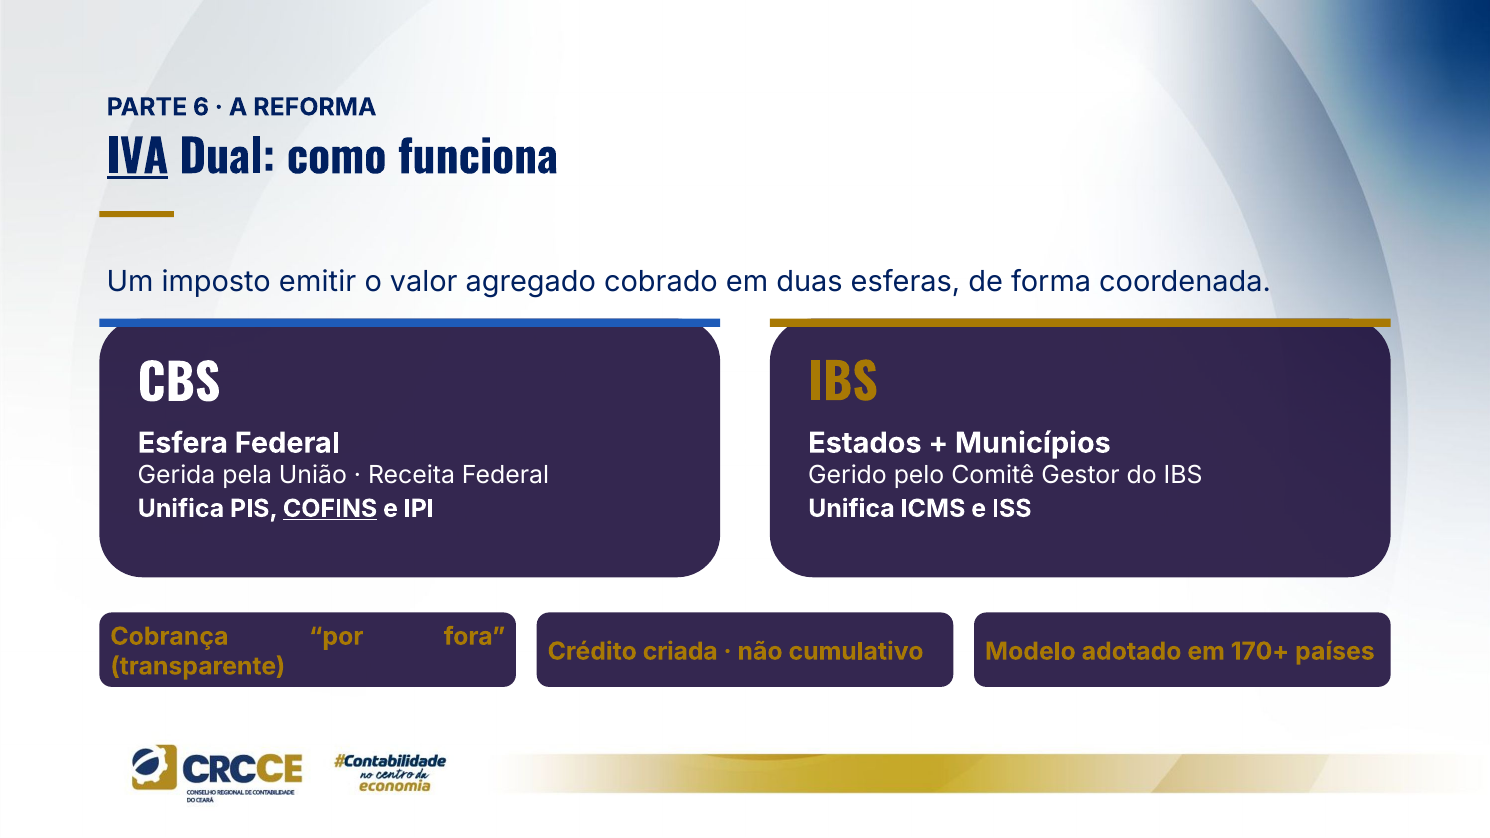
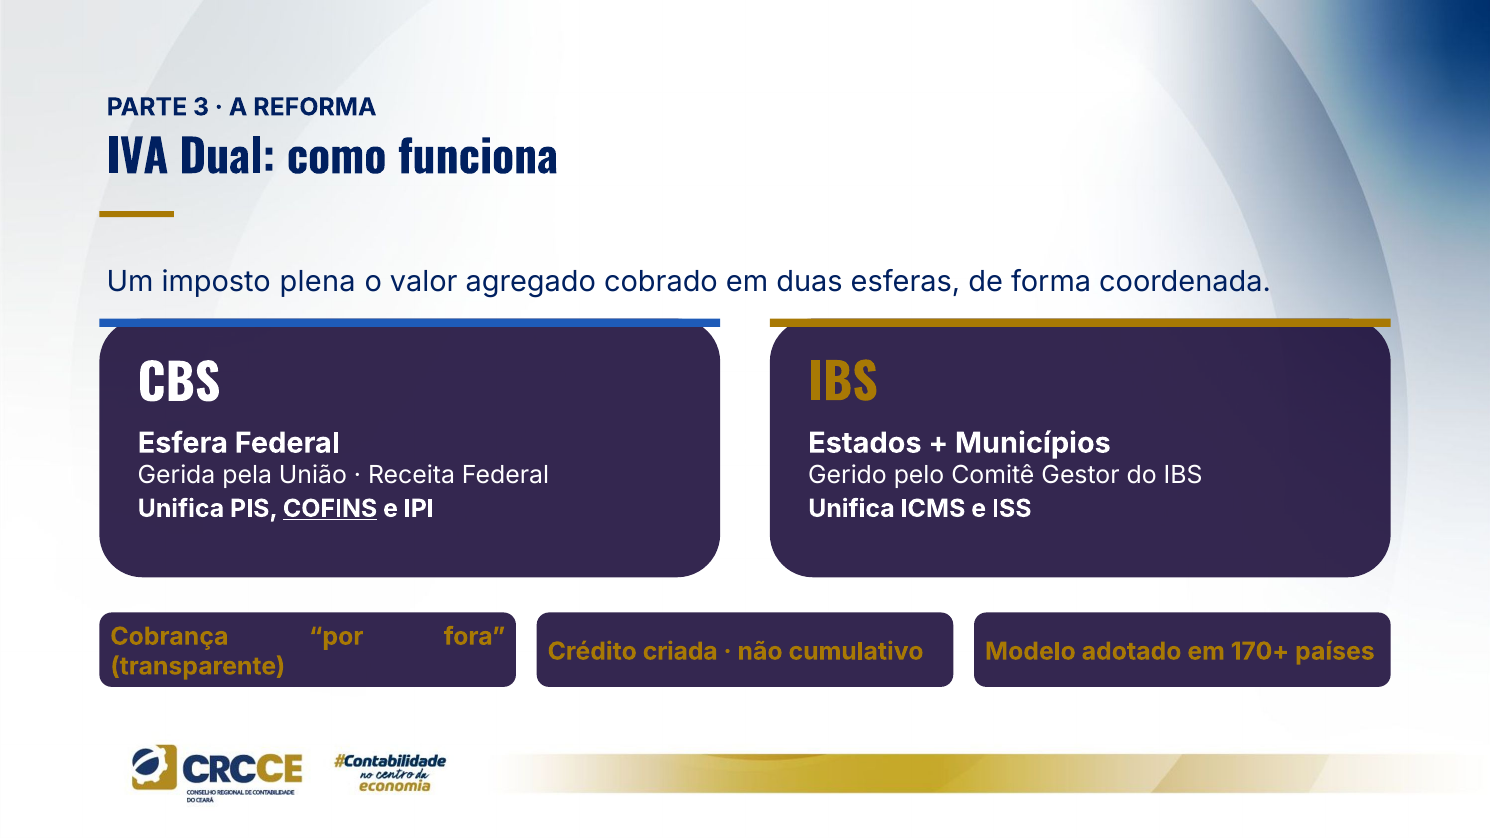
6: 6 -> 3
IVA underline: present -> none
emitir: emitir -> plena
